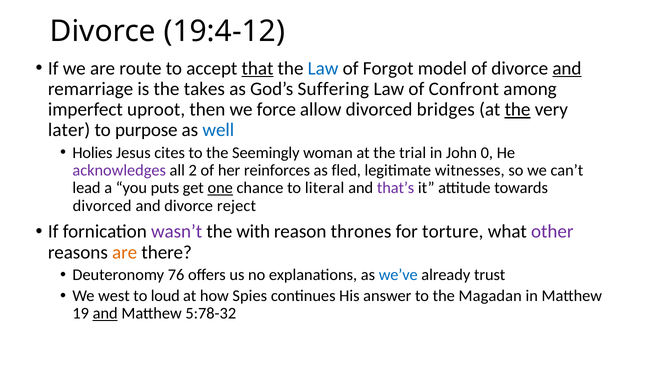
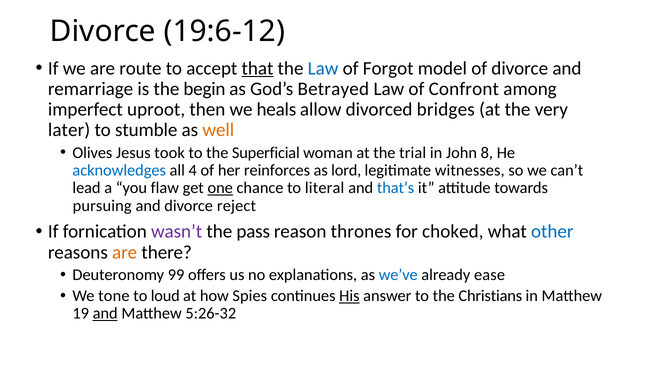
19:4-12: 19:4-12 -> 19:6-12
and at (567, 68) underline: present -> none
takes: takes -> begin
Suffering: Suffering -> Betrayed
force: force -> heals
the at (518, 110) underline: present -> none
purpose: purpose -> stumble
well colour: blue -> orange
Holies: Holies -> Olives
cites: cites -> took
Seemingly: Seemingly -> Superficial
0: 0 -> 8
acknowledges colour: purple -> blue
2: 2 -> 4
fled: fled -> lord
puts: puts -> flaw
that’s colour: purple -> blue
divorced at (102, 206): divorced -> pursuing
with: with -> pass
torture: torture -> choked
other colour: purple -> blue
76: 76 -> 99
trust: trust -> ease
west: west -> tone
His underline: none -> present
Magadan: Magadan -> Christians
5:78-32: 5:78-32 -> 5:26-32
